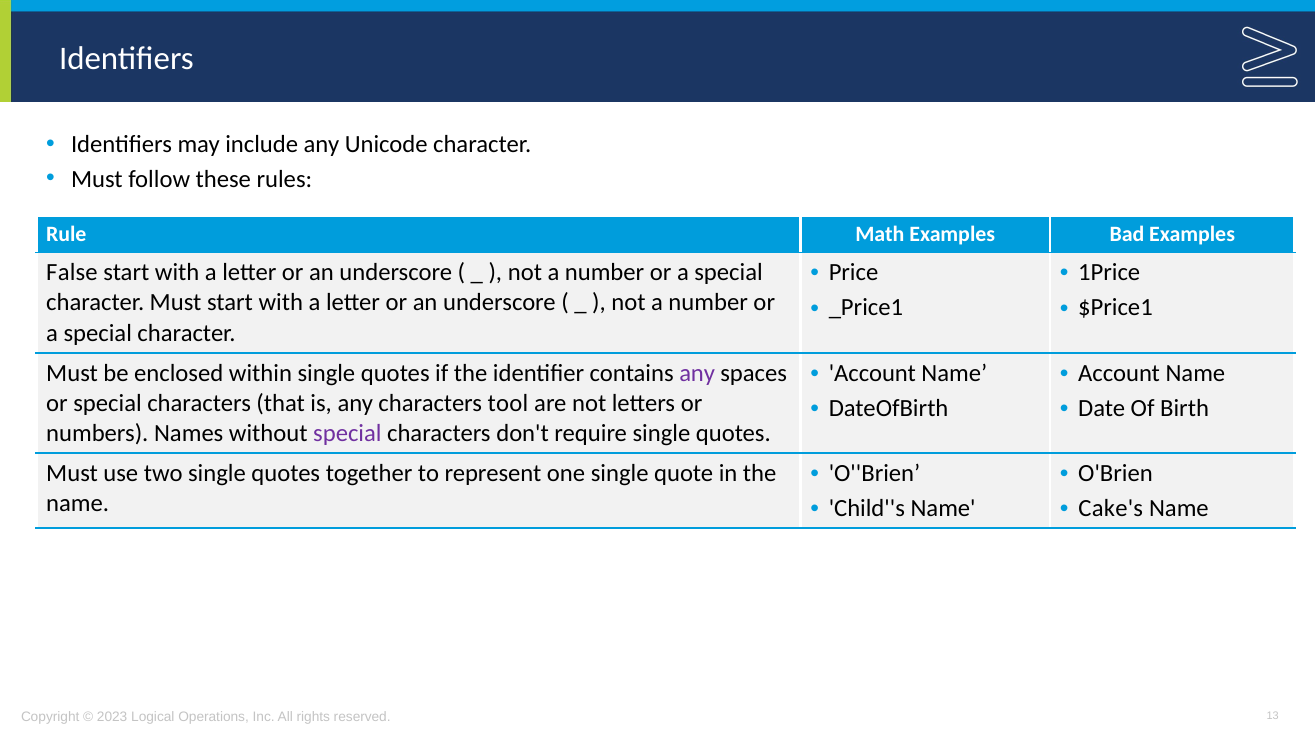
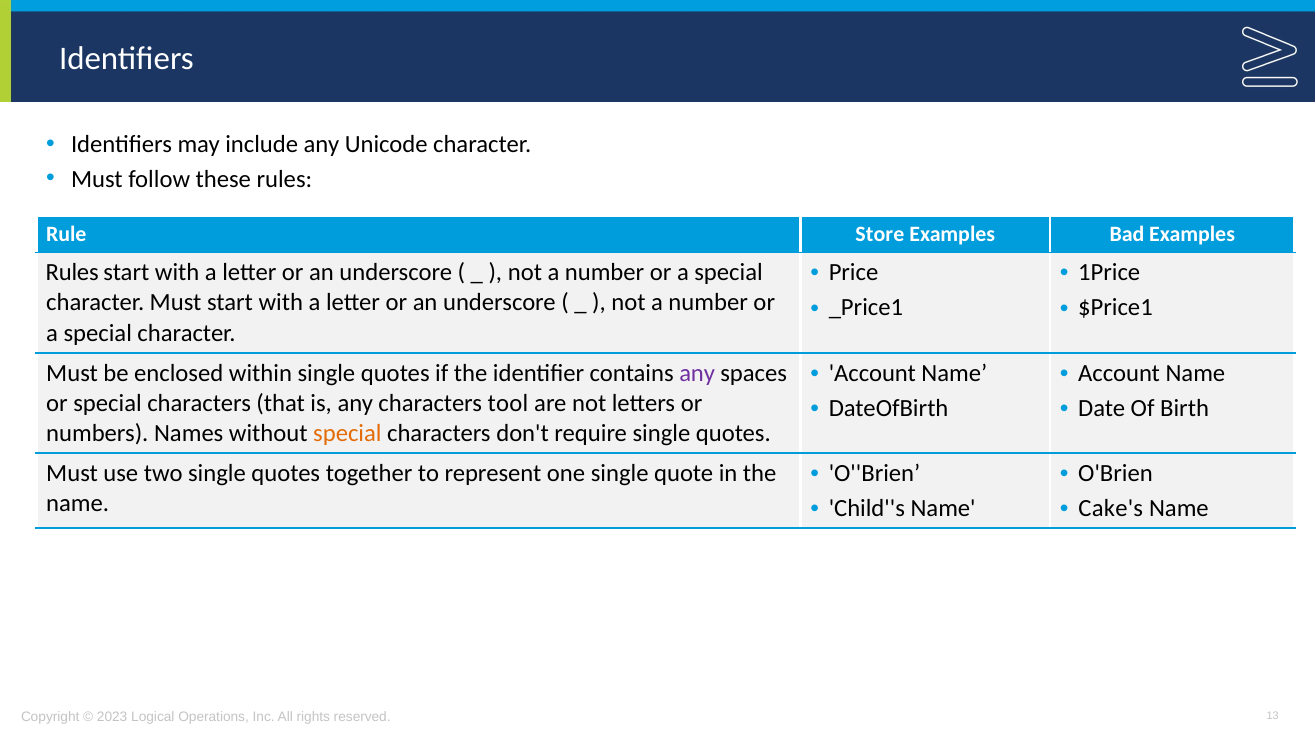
Math: Math -> Store
False at (72, 273): False -> Rules
special at (347, 433) colour: purple -> orange
